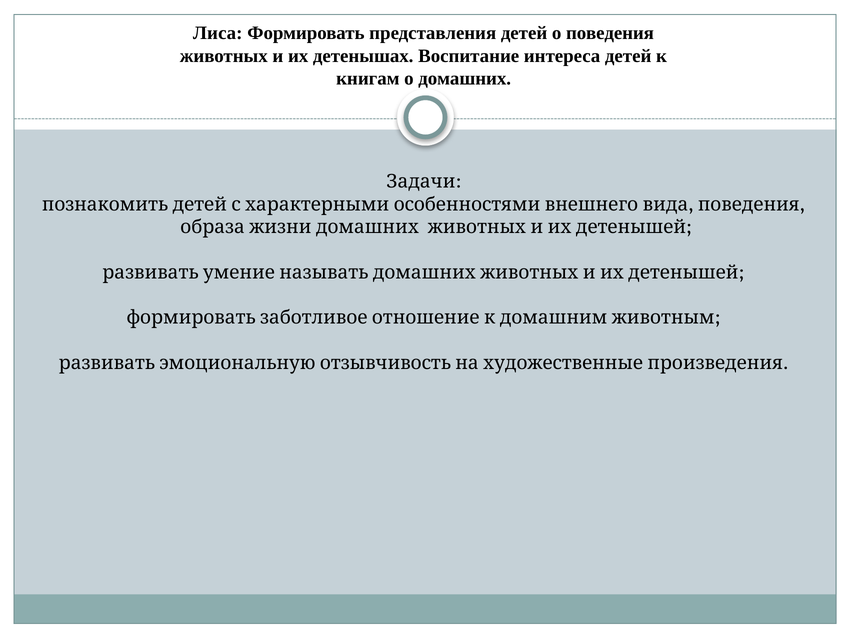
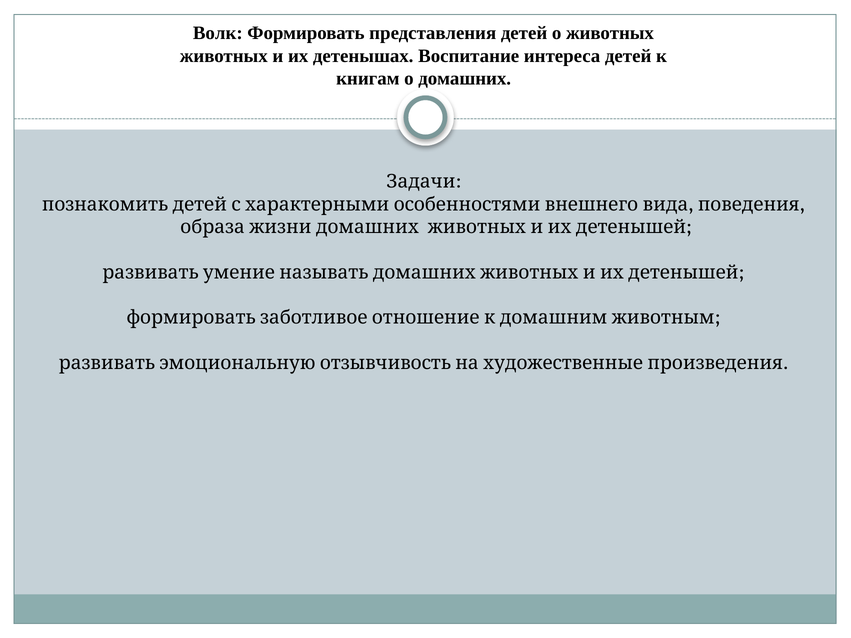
Лиса: Лиса -> Волк
о поведения: поведения -> животных
